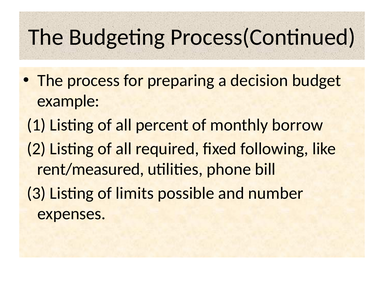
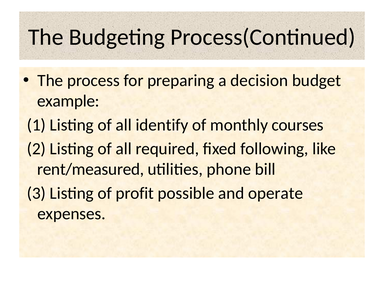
percent: percent -> identify
borrow: borrow -> courses
limits: limits -> profit
number: number -> operate
